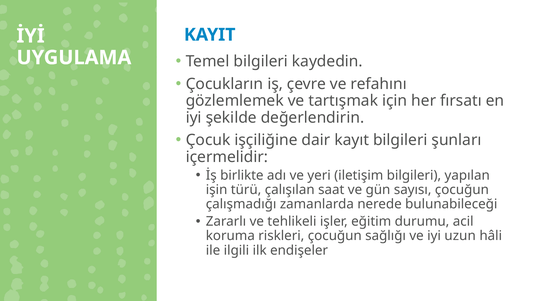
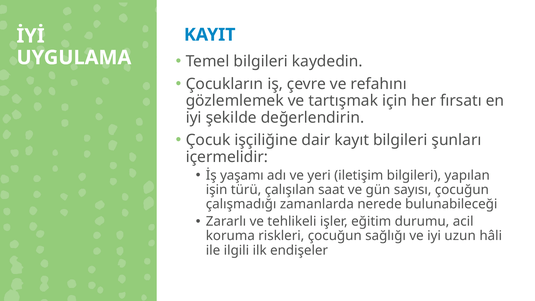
birlikte: birlikte -> yaşamı
